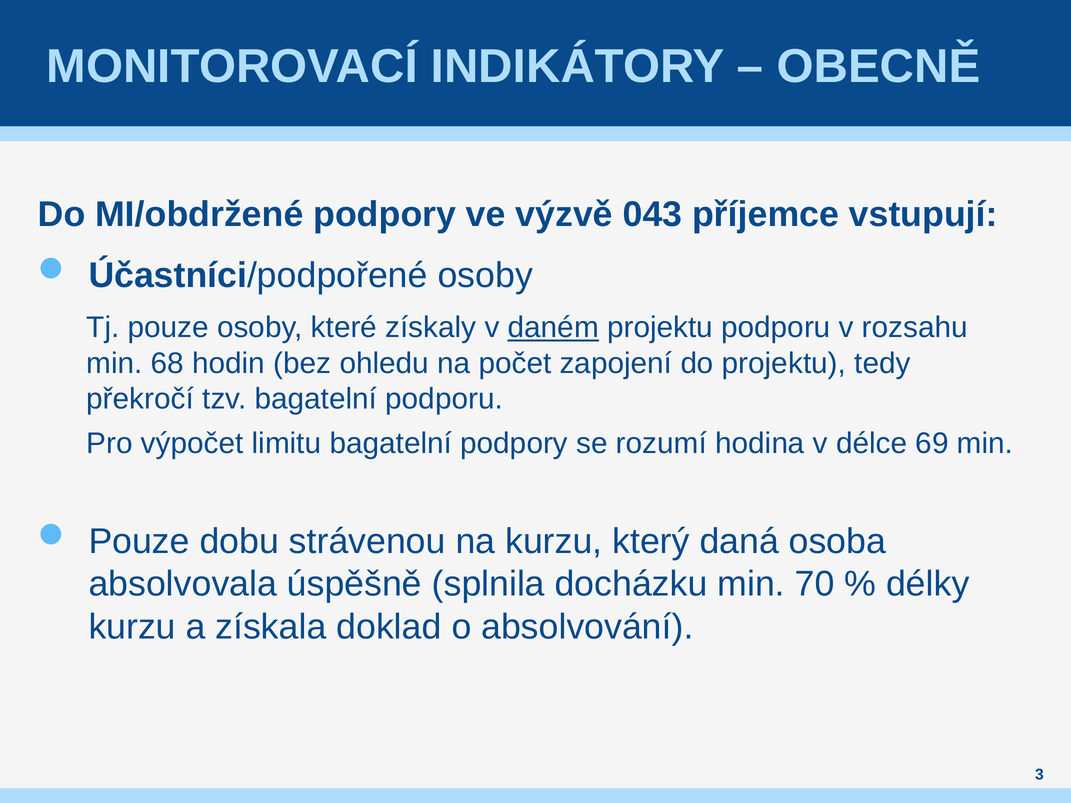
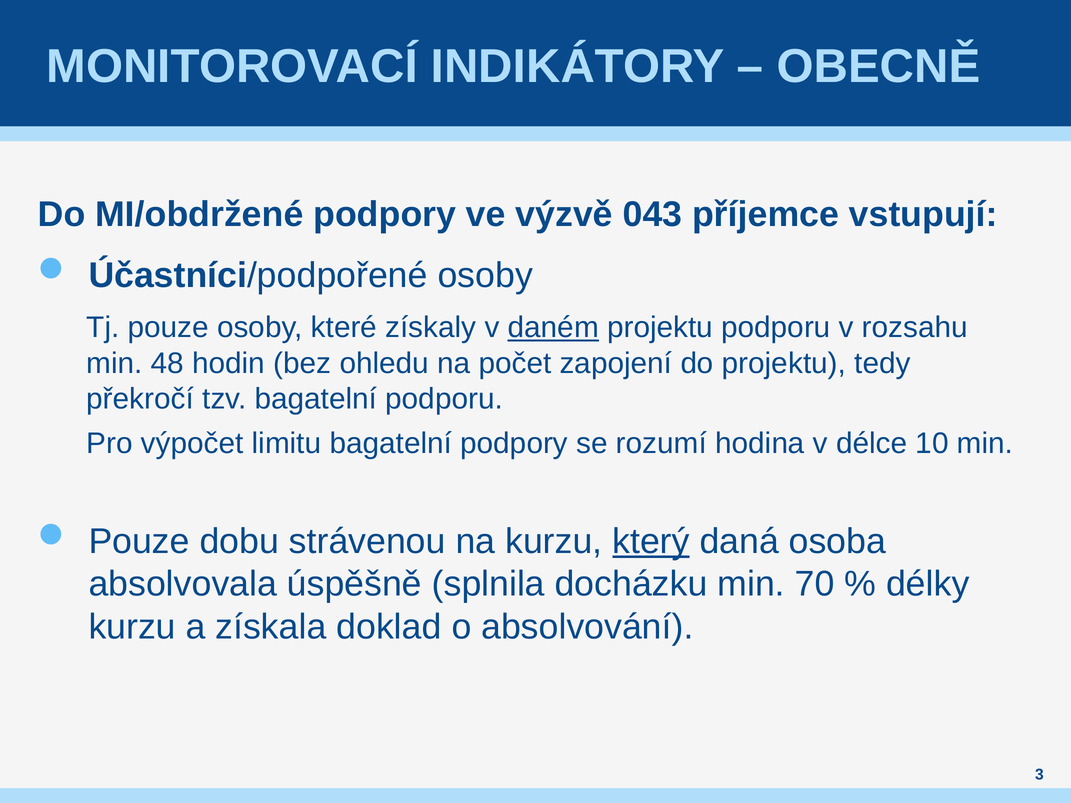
68: 68 -> 48
69: 69 -> 10
který underline: none -> present
